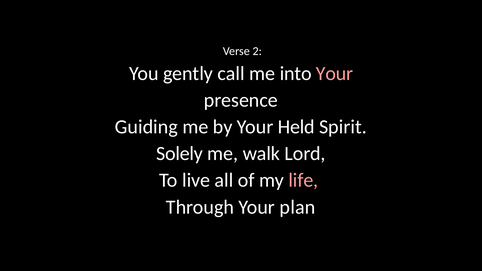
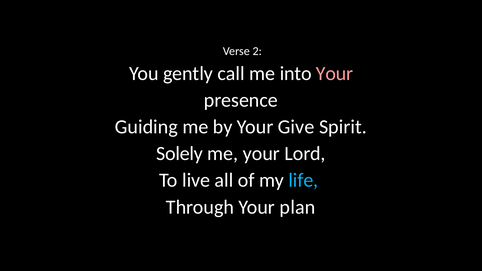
Held: Held -> Give
me walk: walk -> your
life colour: pink -> light blue
